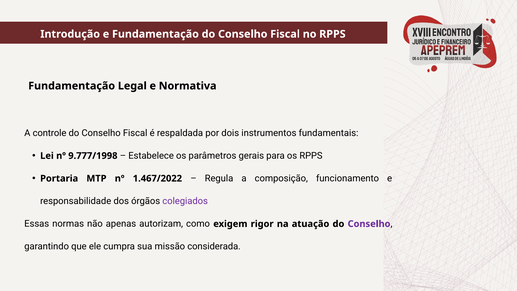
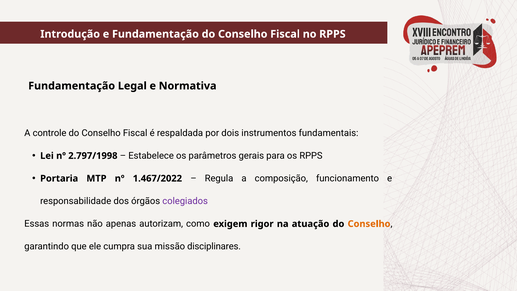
9.777/1998: 9.777/1998 -> 2.797/1998
Conselho at (369, 224) colour: purple -> orange
considerada: considerada -> disciplinares
